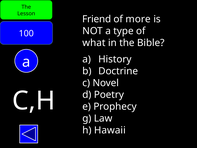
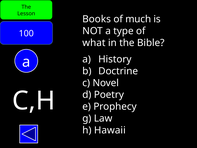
Friend: Friend -> Books
more: more -> much
